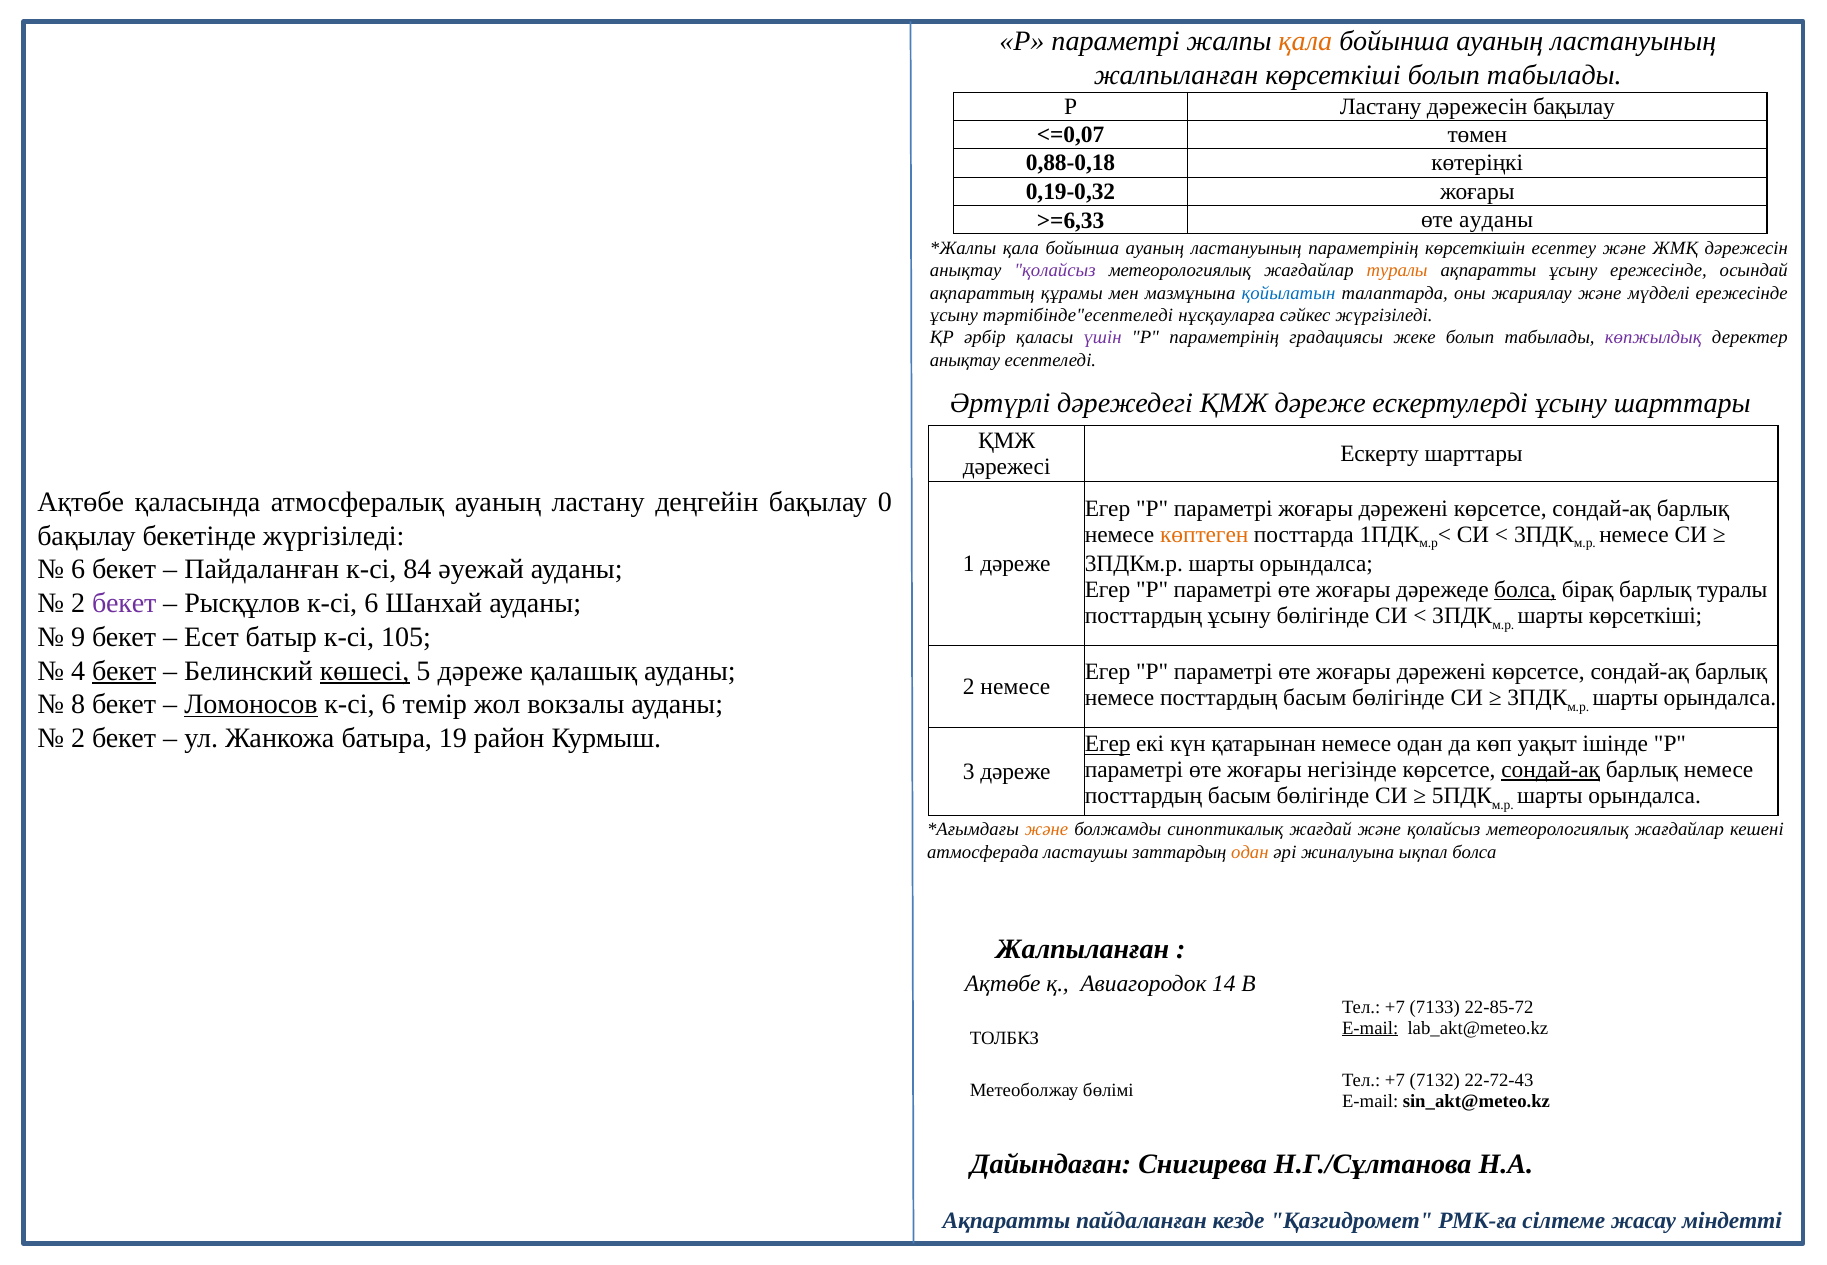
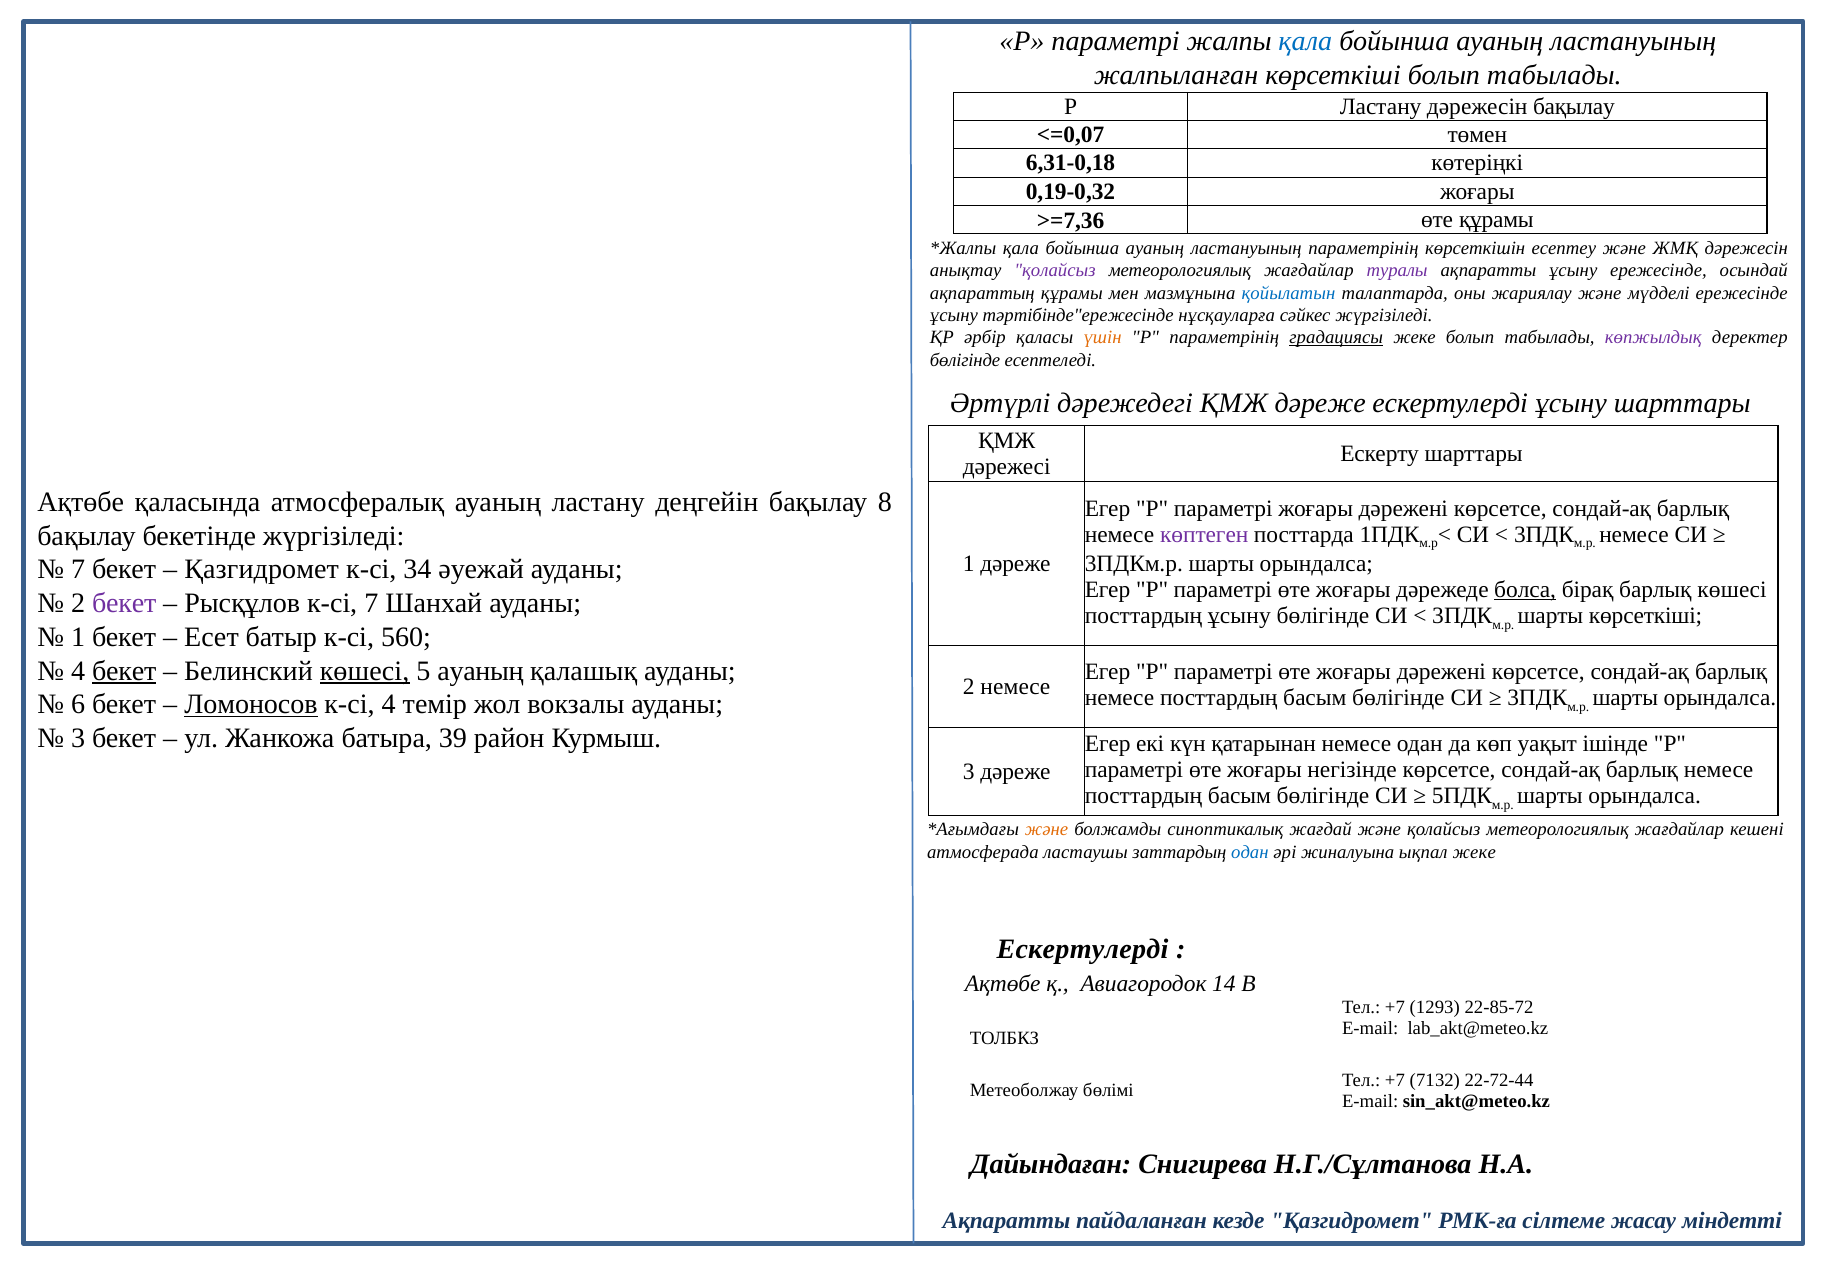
қала at (1305, 42) colour: orange -> blue
0,88-0,18: 0,88-0,18 -> 6,31-0,18
>=6,33: >=6,33 -> >=7,36
өте ауданы: ауданы -> құрамы
туралы at (1397, 270) colour: orange -> purple
тәртібінде"есептеледі: тәртібінде"есептеледі -> тәртібінде"ережесінде
үшін colour: purple -> orange
градациясы underline: none -> present
анықтау at (965, 360): анықтау -> бөлігінде
0: 0 -> 8
көптеген colour: orange -> purple
6 at (78, 569): 6 -> 7
Пайдаланған at (262, 569): Пайдаланған -> Қазгидромет
84: 84 -> 34
барлық туралы: туралы -> көшесі
Рысқұлов к-сі 6: 6 -> 7
9 at (78, 637): 9 -> 1
105: 105 -> 560
5 дәреже: дәреже -> ауаның
8: 8 -> 6
6 at (389, 704): 6 -> 4
2 at (78, 738): 2 -> 3
19: 19 -> 39
Егер at (1108, 744) underline: present -> none
сондай-ақ at (1551, 770) underline: present -> none
одан at (1250, 852) colour: orange -> blue
ықпал болса: болса -> жеке
Жалпыланған at (1083, 949): Жалпыланған -> Ескертулерді
7133: 7133 -> 1293
E-mail at (1370, 1028) underline: present -> none
22-72-43: 22-72-43 -> 22-72-44
